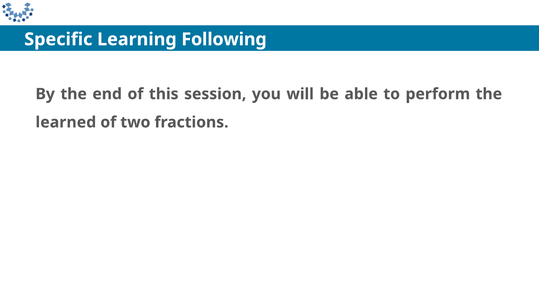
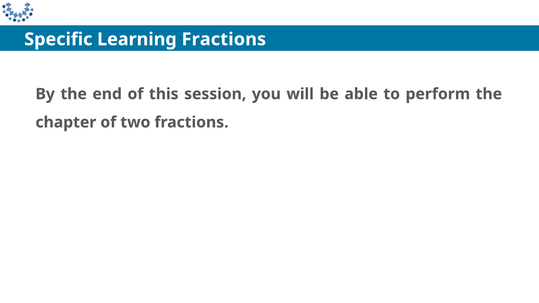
Learning Following: Following -> Fractions
learned: learned -> chapter
